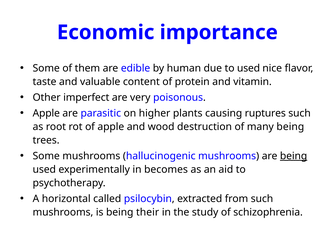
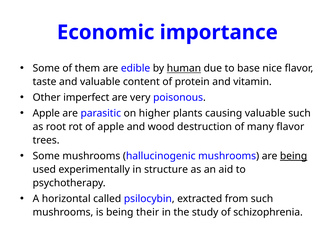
human underline: none -> present
to used: used -> base
causing ruptures: ruptures -> valuable
many being: being -> flavor
becomes: becomes -> structure
